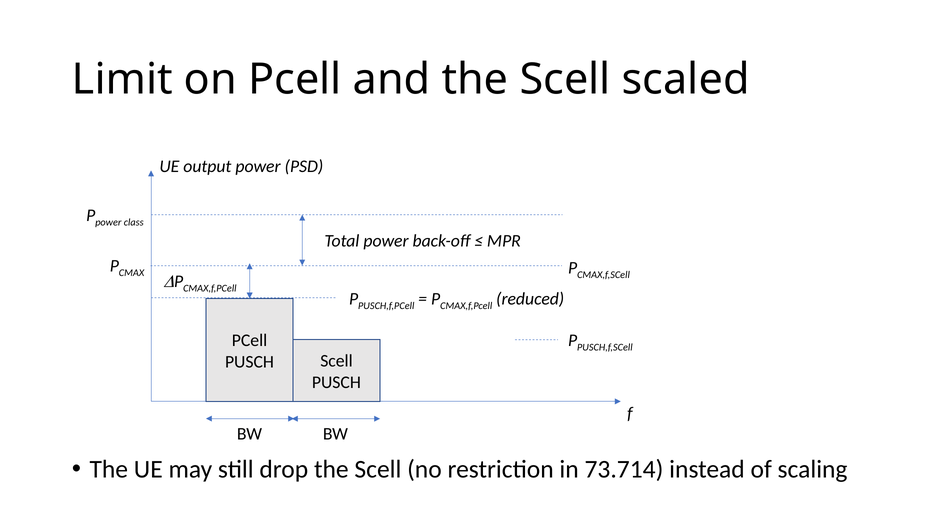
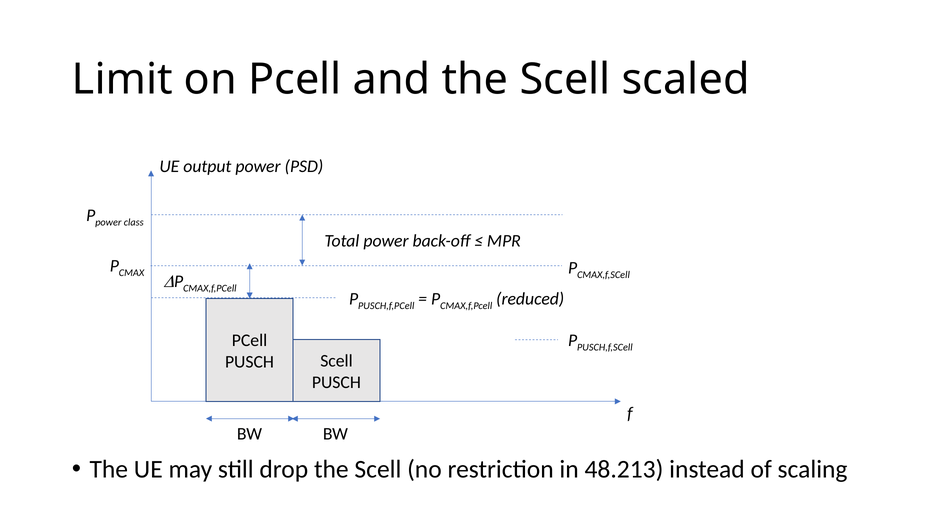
73.714: 73.714 -> 48.213
